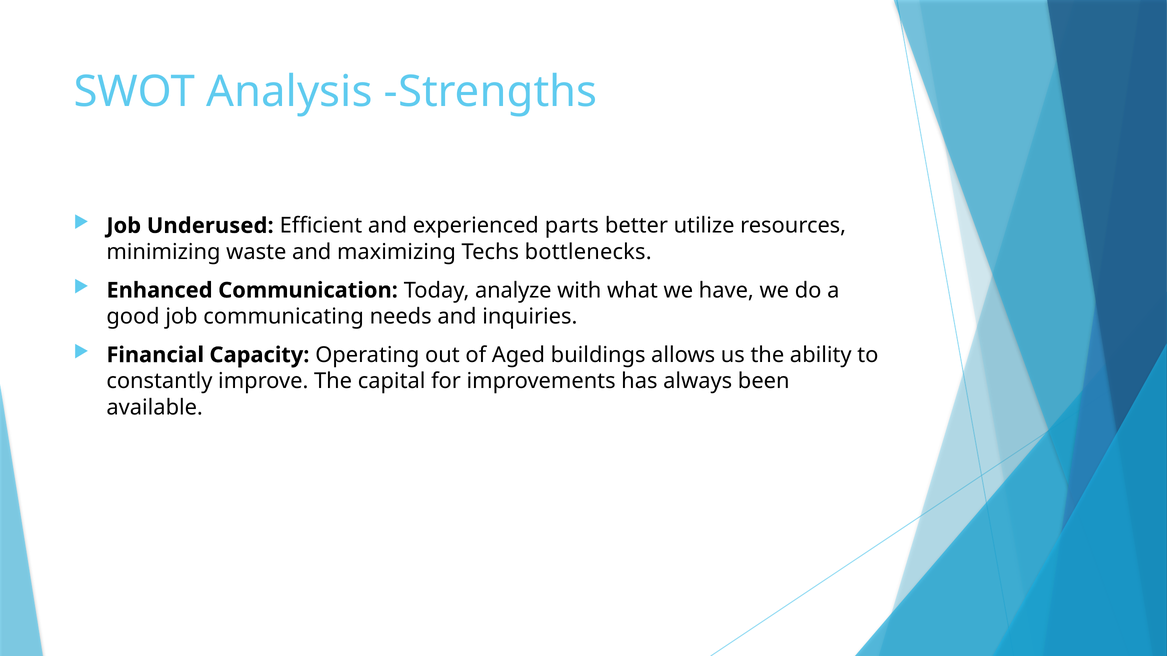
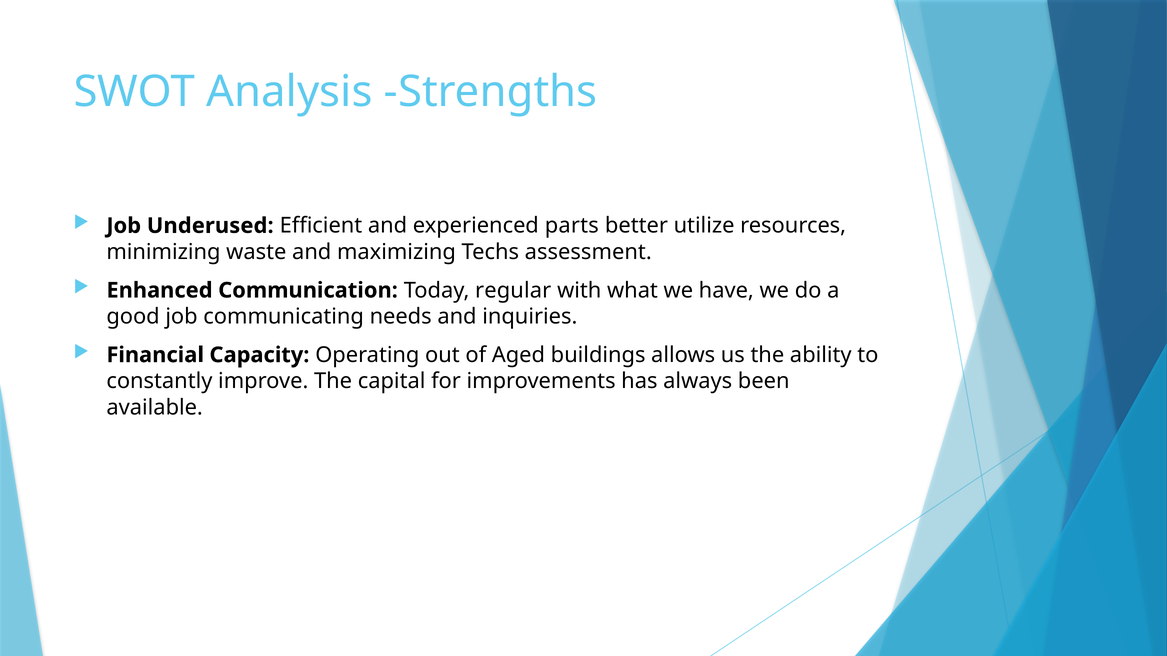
bottlenecks: bottlenecks -> assessment
analyze: analyze -> regular
